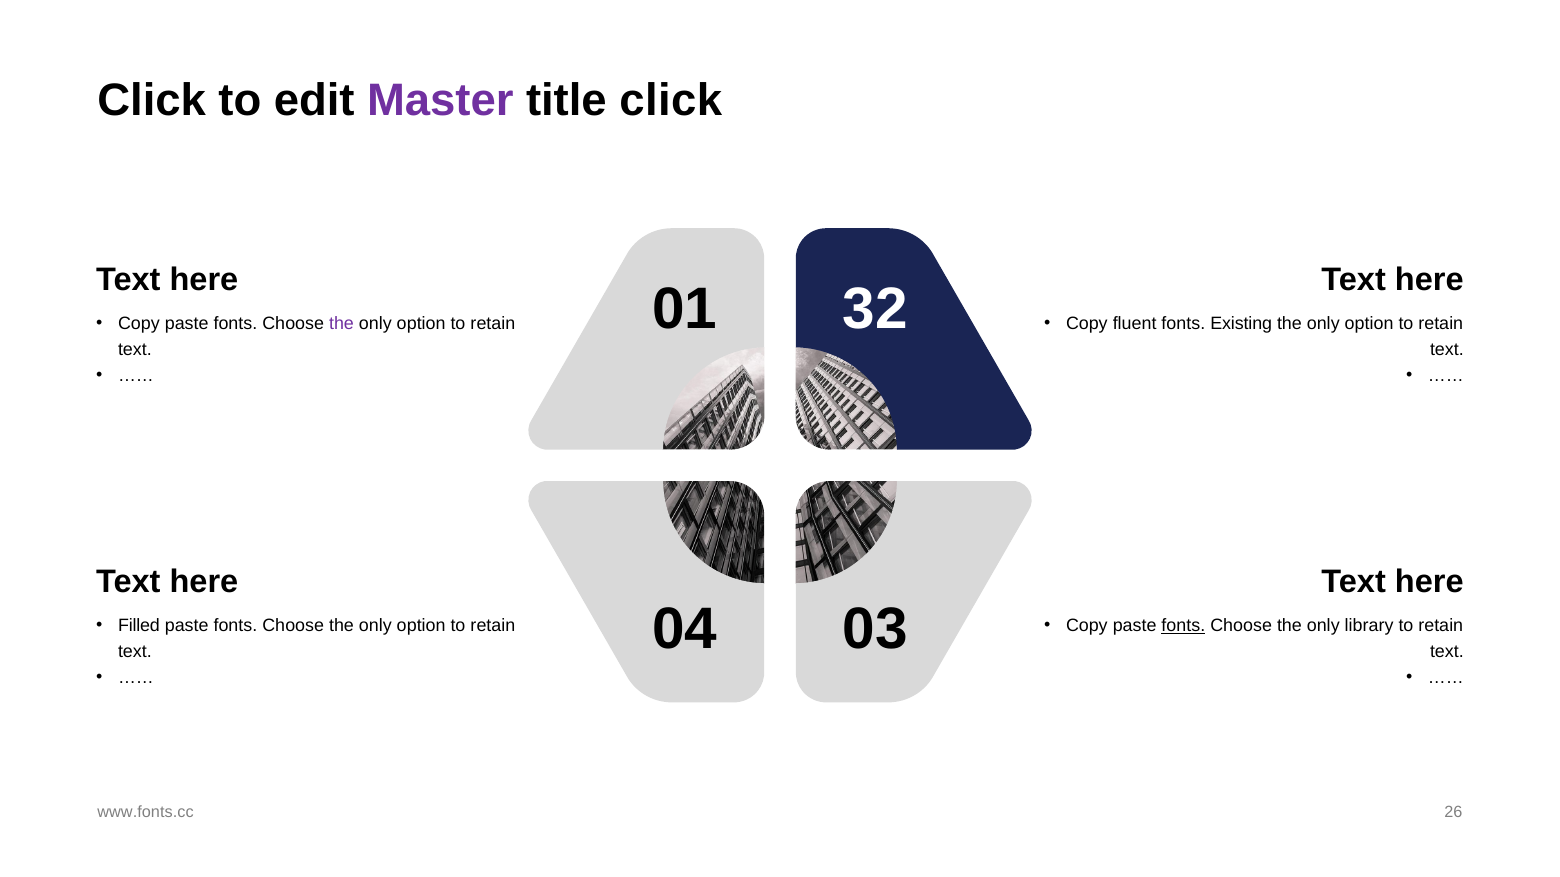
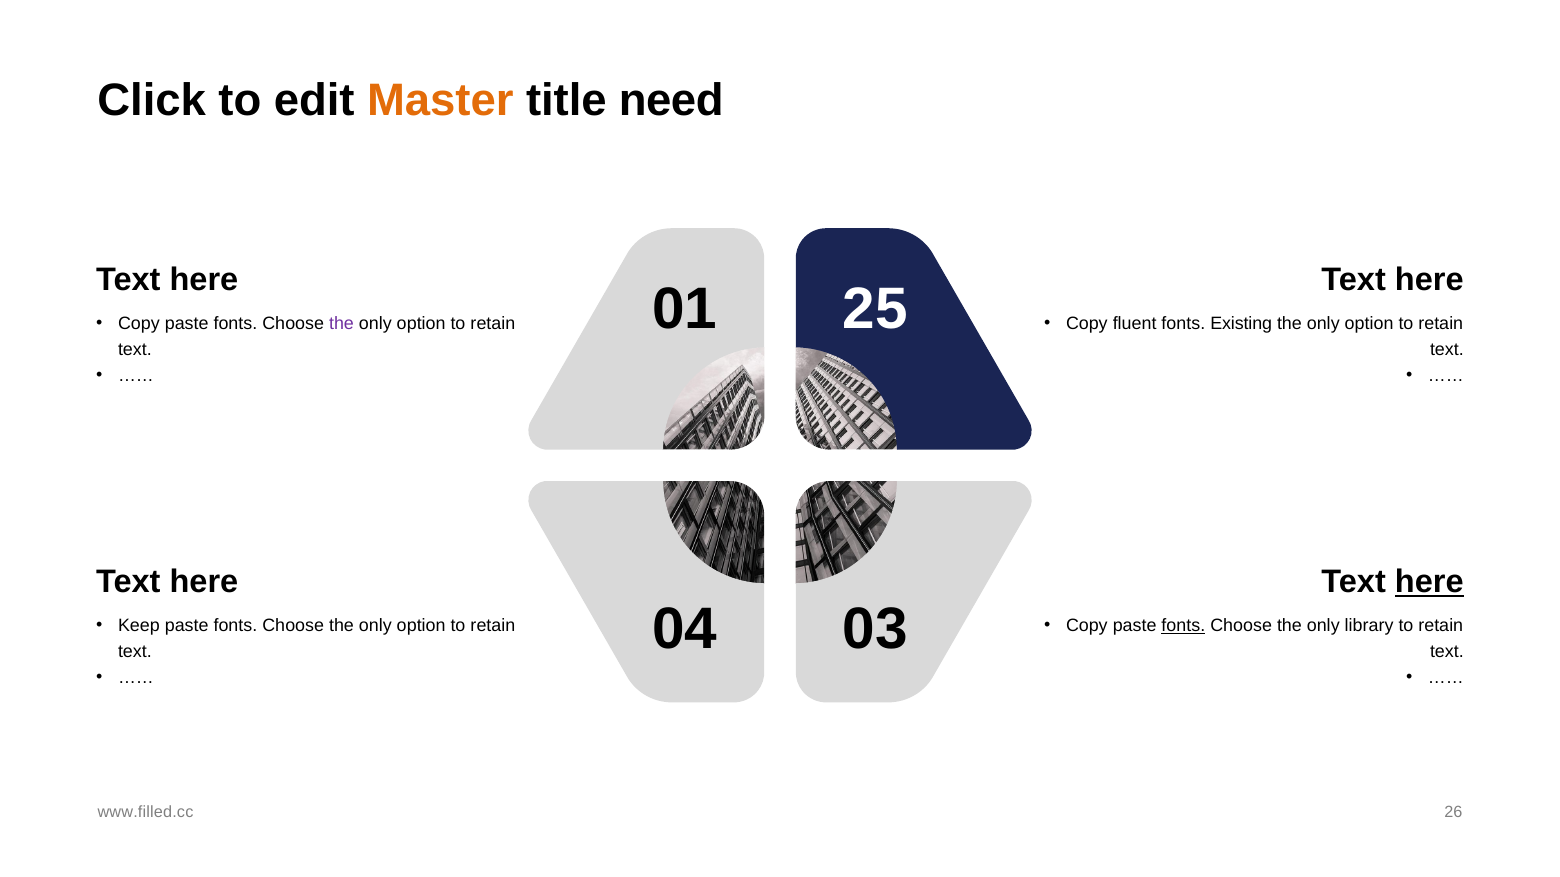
Master colour: purple -> orange
title click: click -> need
32: 32 -> 25
here at (1429, 582) underline: none -> present
Filled: Filled -> Keep
www.fonts.cc: www.fonts.cc -> www.filled.cc
